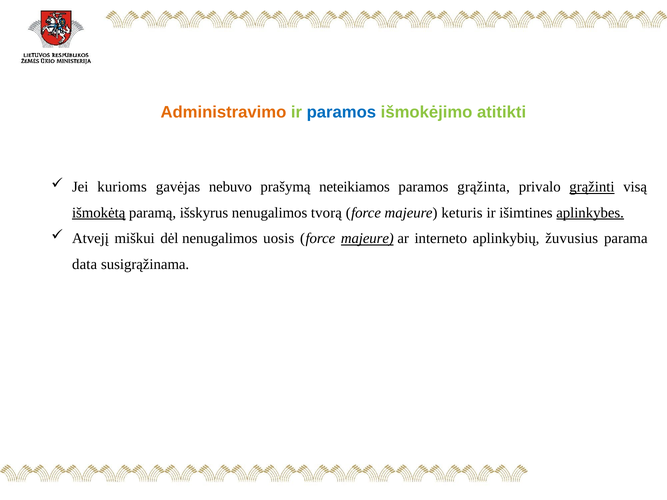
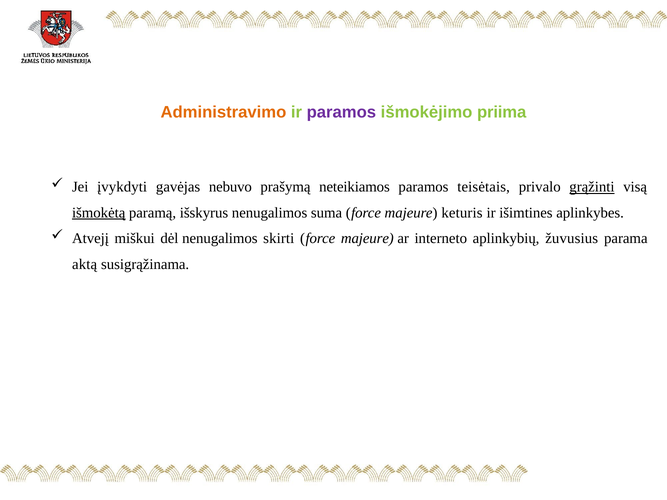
paramos at (341, 112) colour: blue -> purple
atitikti: atitikti -> priima
kurioms: kurioms -> įvykdyti
grąžinta: grąžinta -> teisėtais
tvorą: tvorą -> suma
aplinkybes underline: present -> none
uosis: uosis -> skirti
majeure at (367, 239) underline: present -> none
data: data -> aktą
